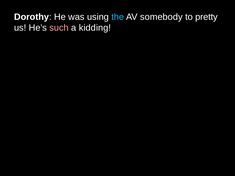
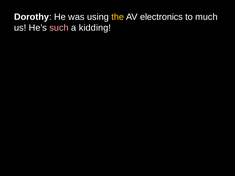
the colour: light blue -> yellow
somebody: somebody -> electronics
pretty: pretty -> much
